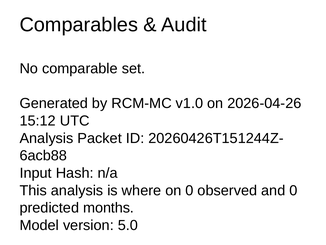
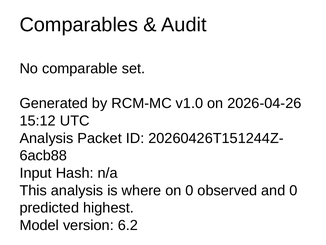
months: months -> highest
5.0: 5.0 -> 6.2
